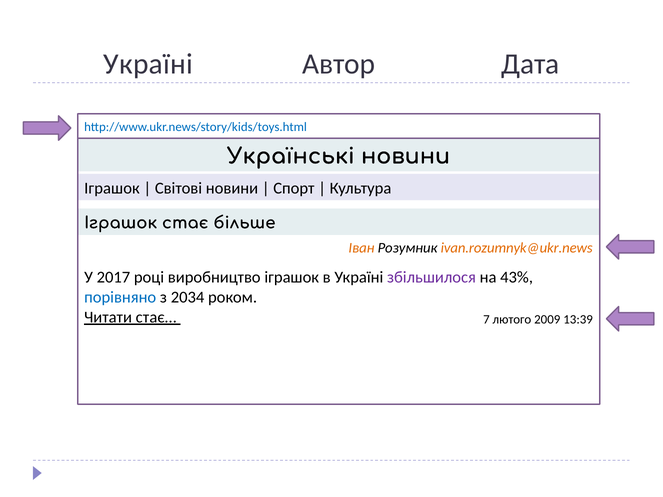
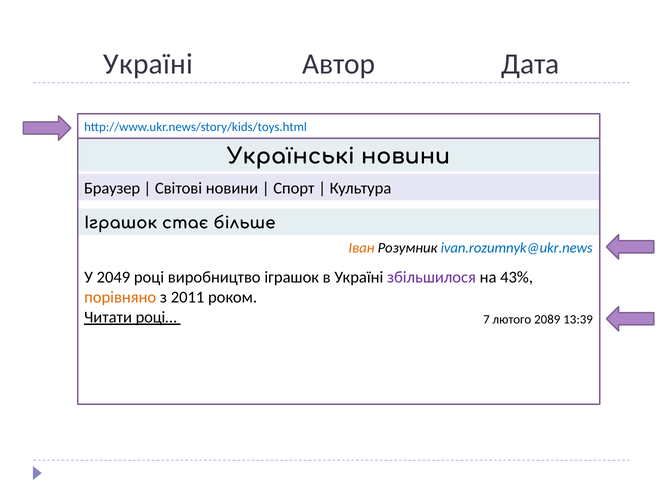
Іграшок at (112, 188): Іграшок -> Браузер
ivan.rozumnyk@ukr.news colour: orange -> blue
2017: 2017 -> 2049
порівняно colour: blue -> orange
2034: 2034 -> 2011
стає…: стає… -> році…
2009: 2009 -> 2089
